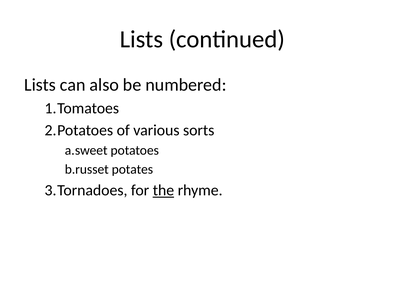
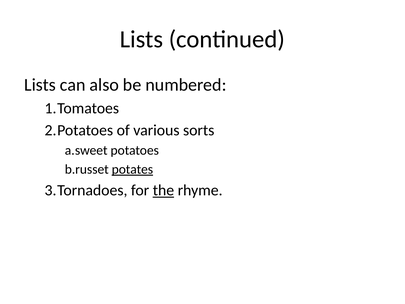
potates underline: none -> present
